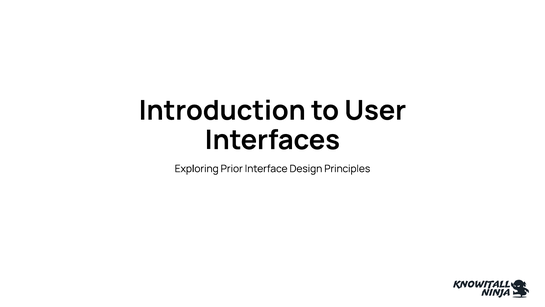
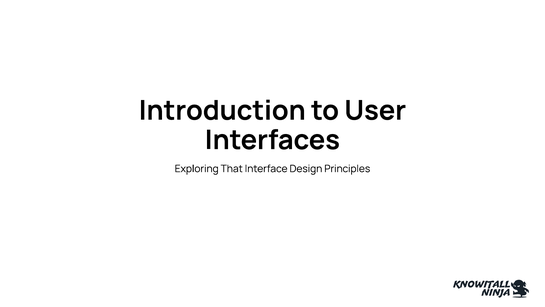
Prior: Prior -> That
